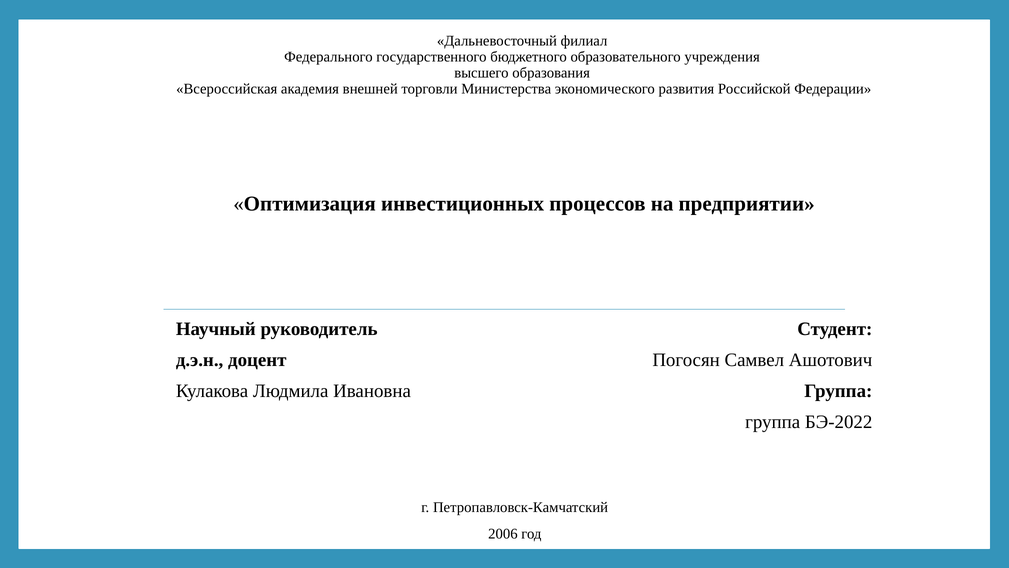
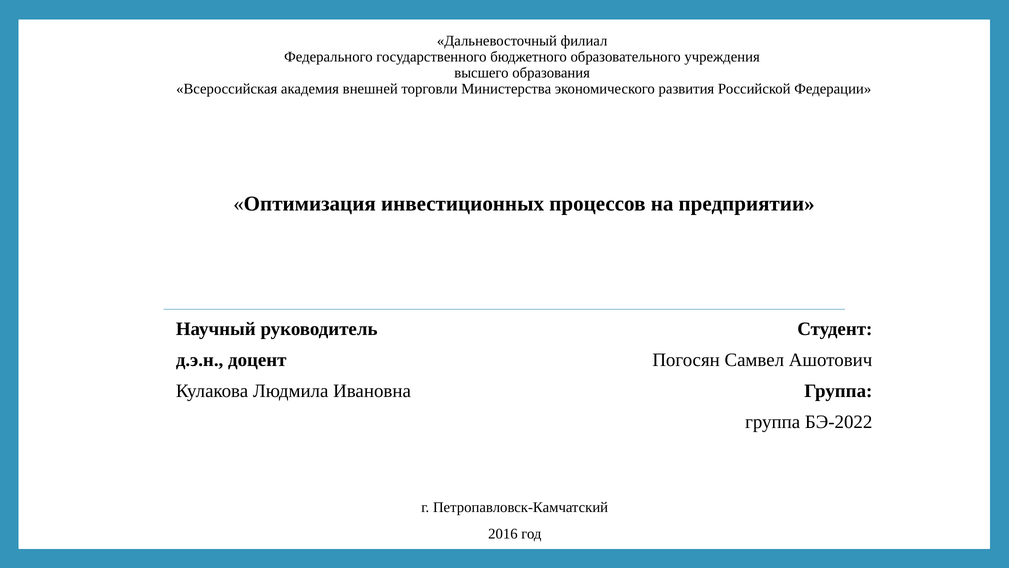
2006: 2006 -> 2016
